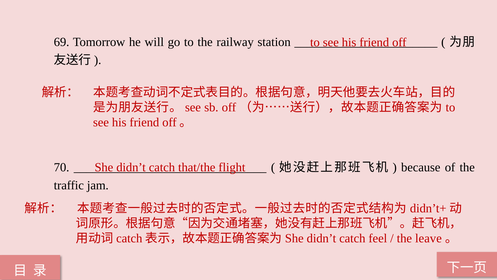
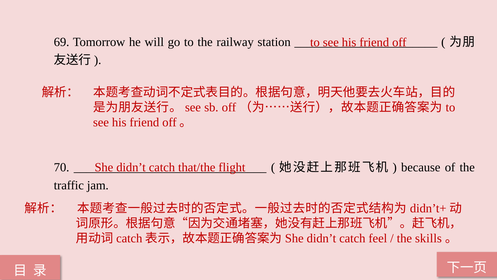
leave: leave -> skills
